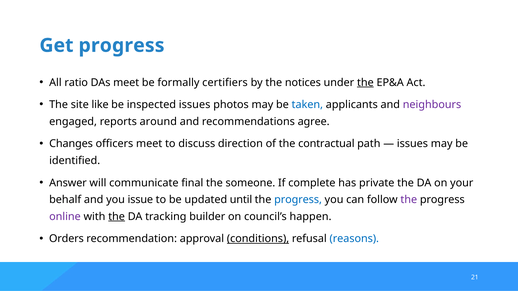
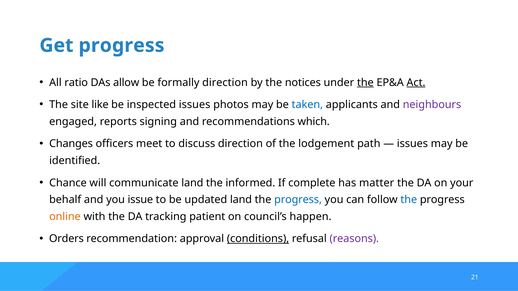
DAs meet: meet -> allow
formally certifiers: certifiers -> direction
Act underline: none -> present
around: around -> signing
agree: agree -> which
contractual: contractual -> lodgement
Answer: Answer -> Chance
communicate final: final -> land
someone: someone -> informed
private: private -> matter
updated until: until -> land
the at (409, 200) colour: purple -> blue
online colour: purple -> orange
the at (117, 217) underline: present -> none
builder: builder -> patient
reasons colour: blue -> purple
